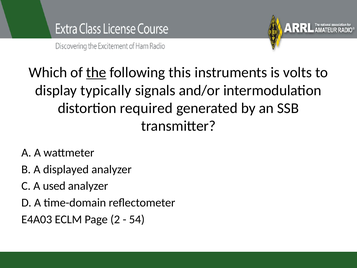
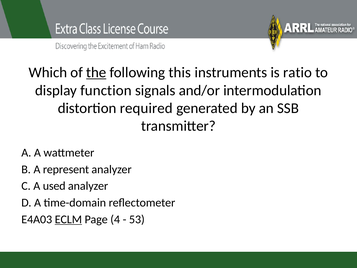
volts: volts -> ratio
typically: typically -> function
displayed: displayed -> represent
ECLM underline: none -> present
2: 2 -> 4
54: 54 -> 53
